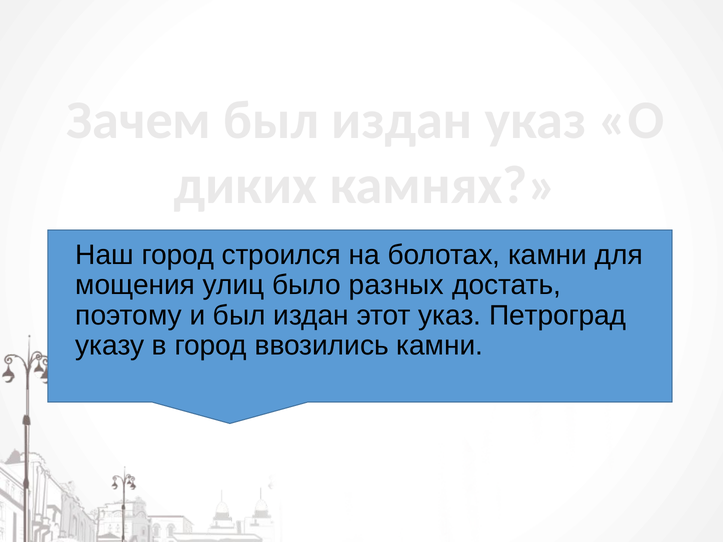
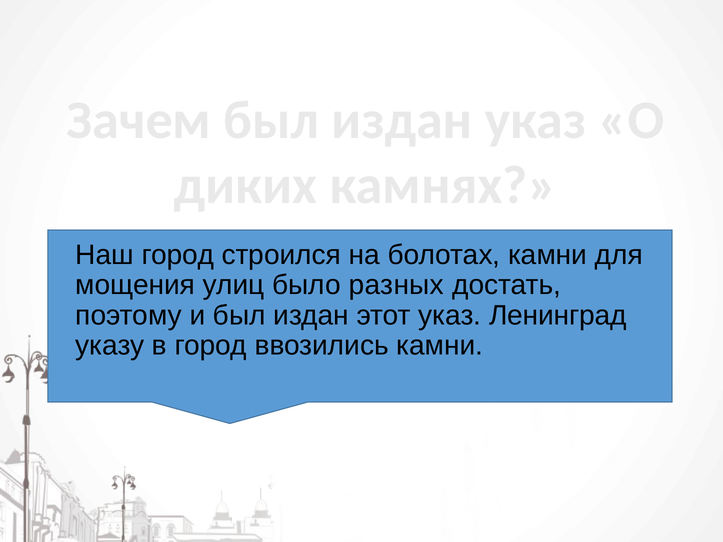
Петроград: Петроград -> Ленинград
